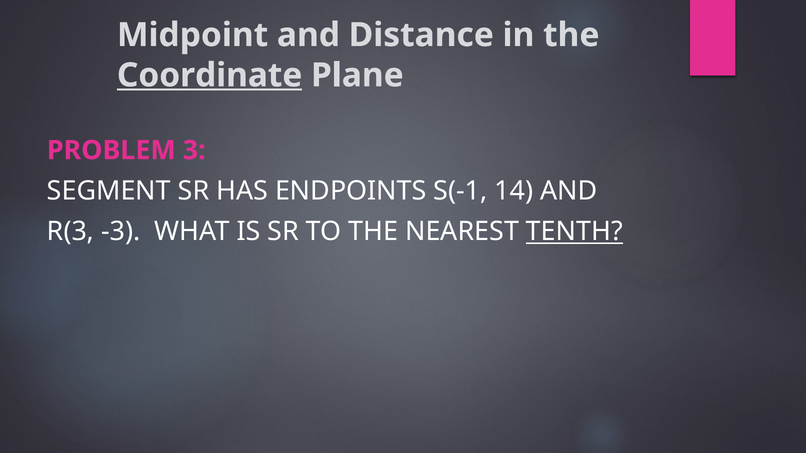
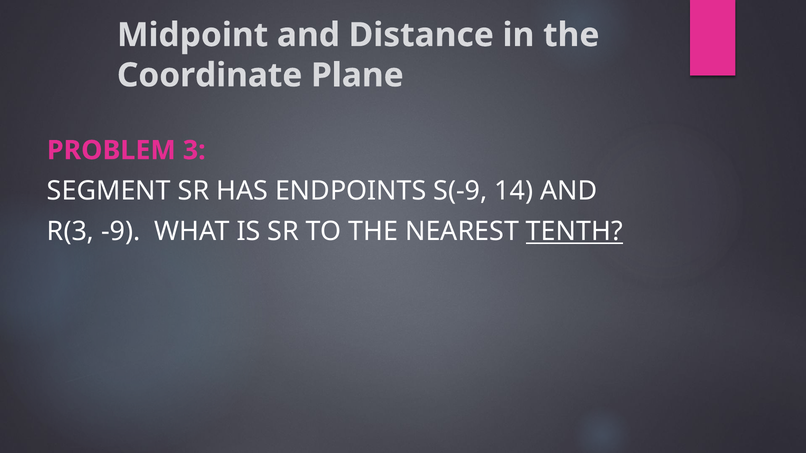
Coordinate underline: present -> none
S(-1: S(-1 -> S(-9
-3: -3 -> -9
